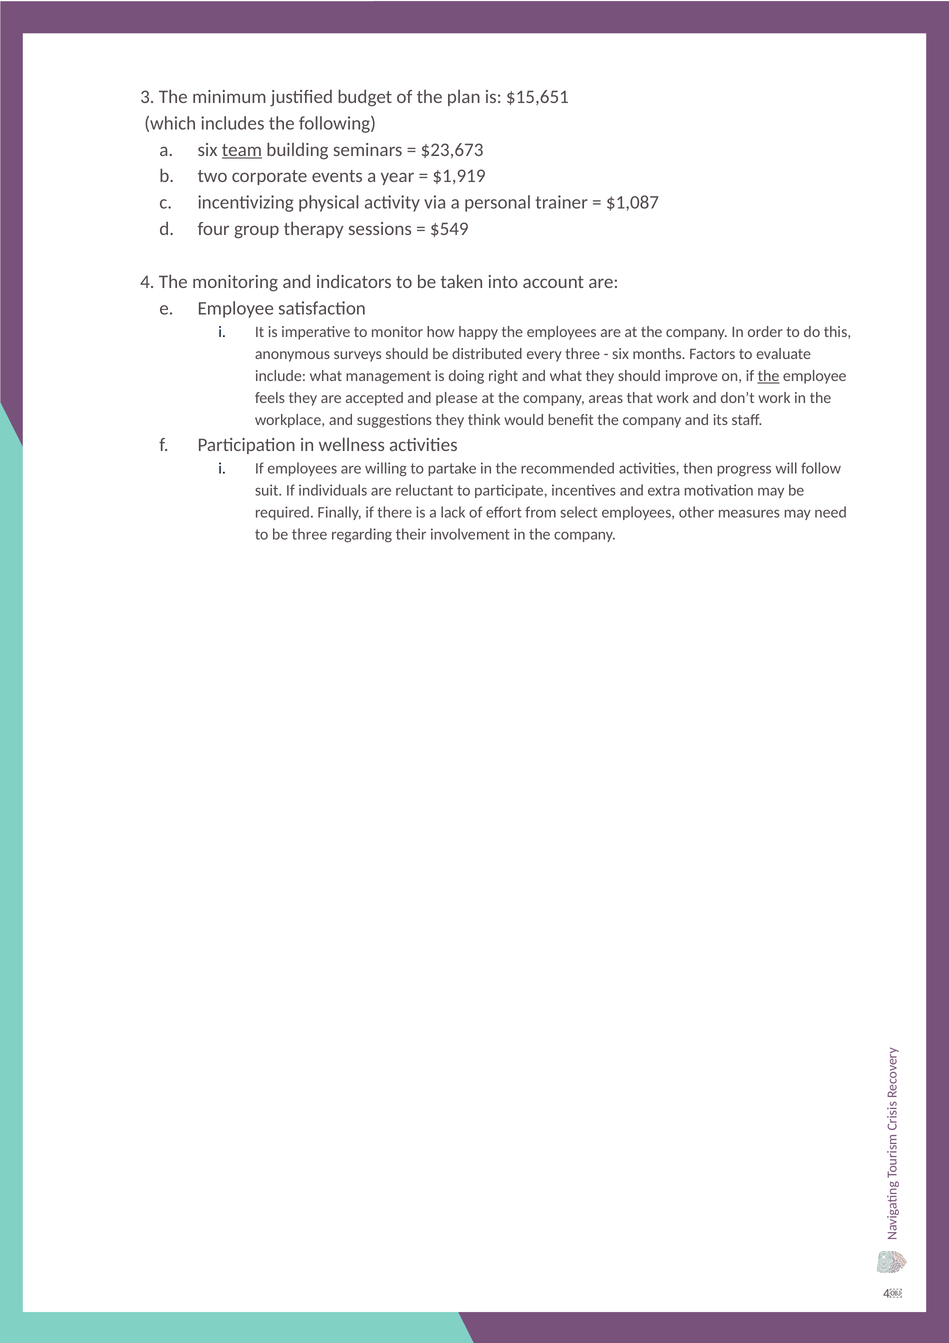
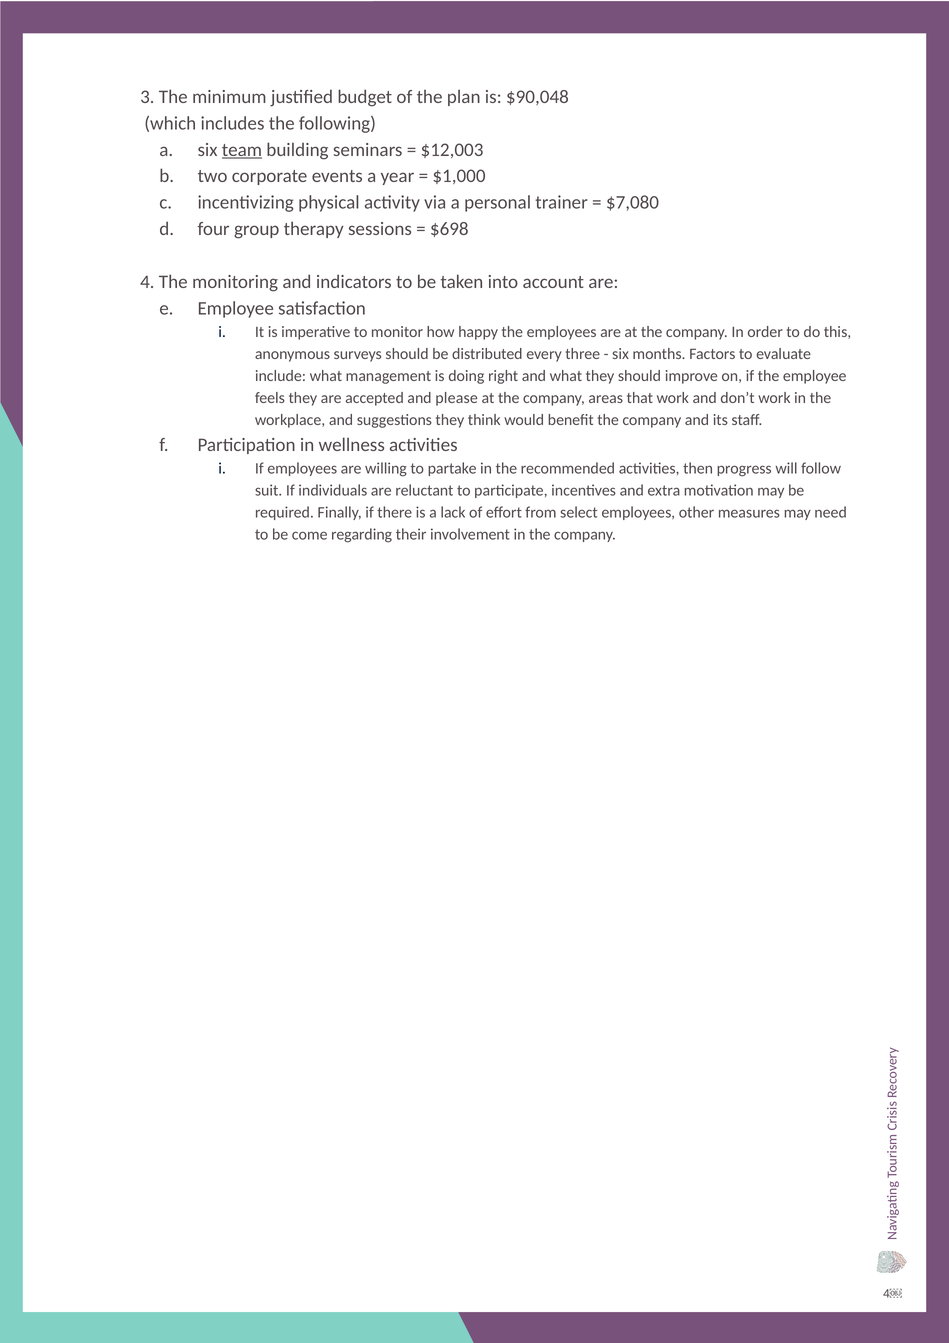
$15,651: $15,651 -> $90,048
$23,673: $23,673 -> $12,003
$1,919: $1,919 -> $1,000
$1,087: $1,087 -> $7,080
$549: $549 -> $698
the at (769, 376) underline: present -> none
be three: three -> come
